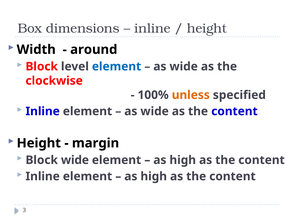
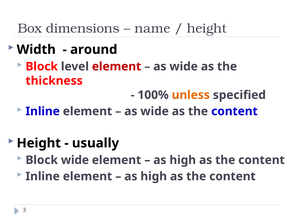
inline at (152, 28): inline -> name
element at (117, 67) colour: blue -> red
clockwise: clockwise -> thickness
margin: margin -> usually
